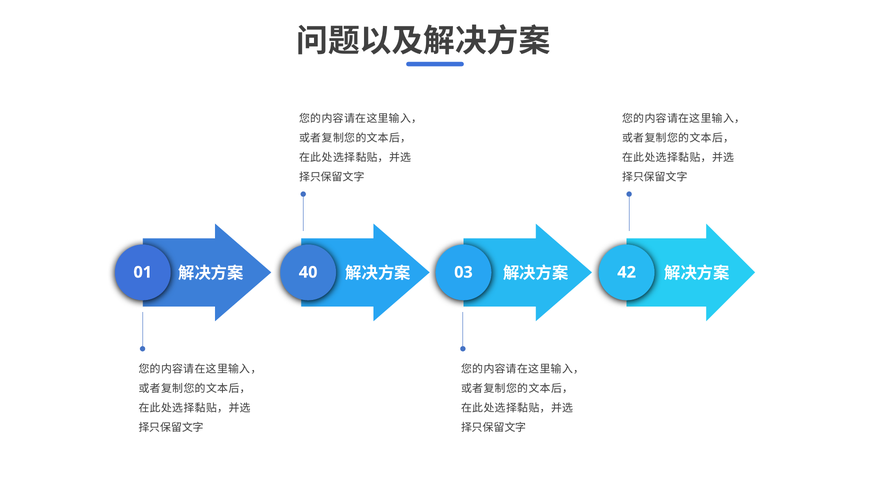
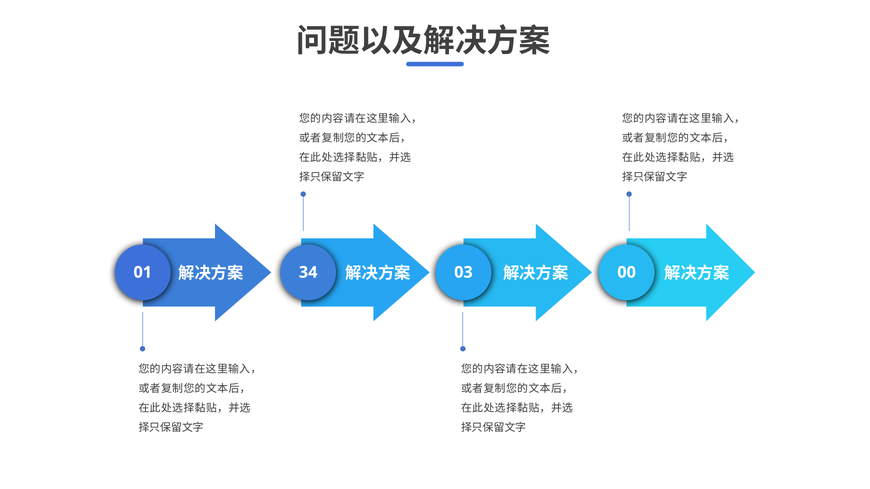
40: 40 -> 34
42: 42 -> 00
